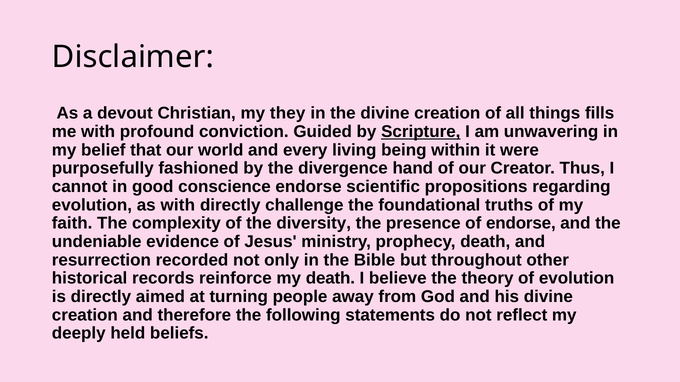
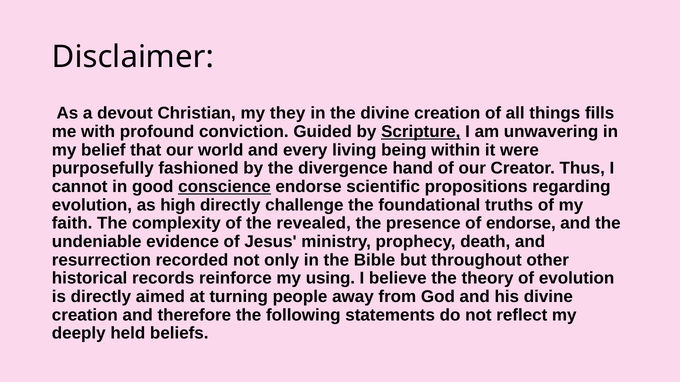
conscience underline: none -> present
as with: with -> high
diversity: diversity -> revealed
my death: death -> using
